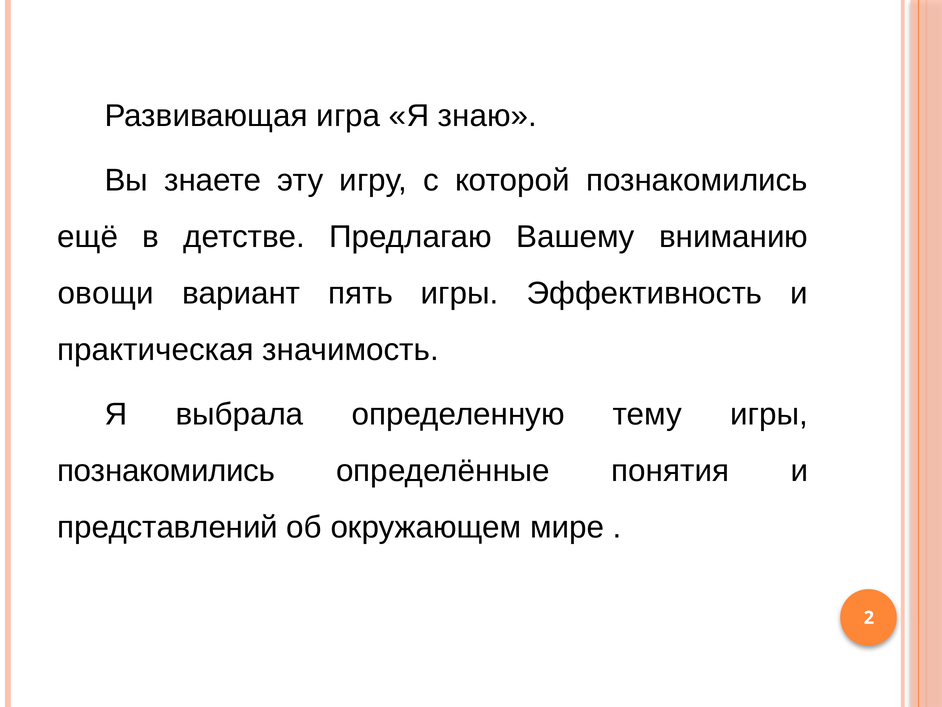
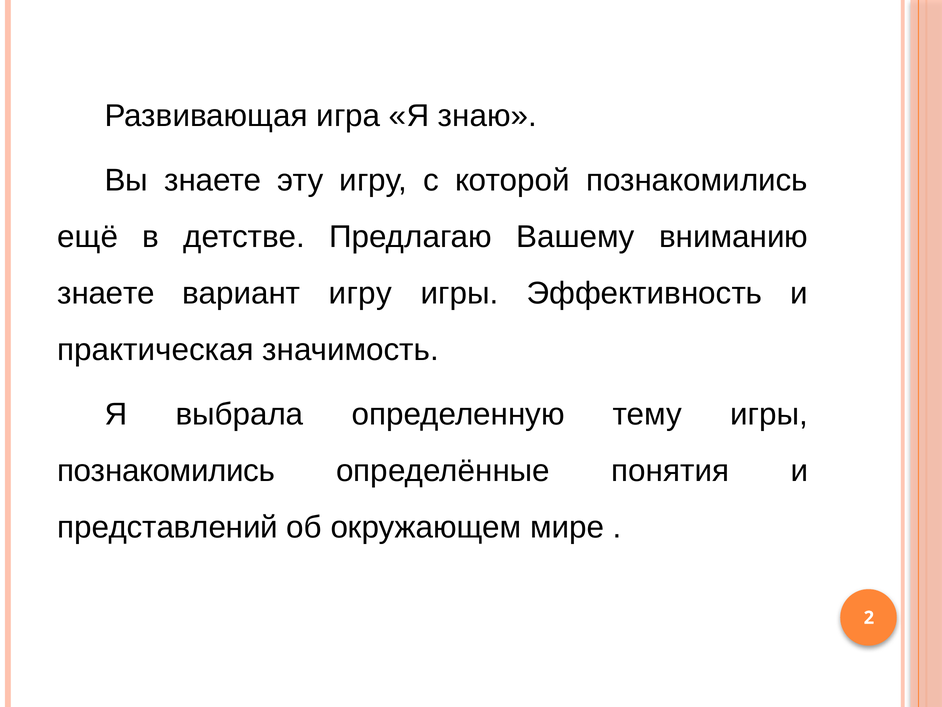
овощи at (106, 293): овощи -> знаете
вариант пять: пять -> игру
